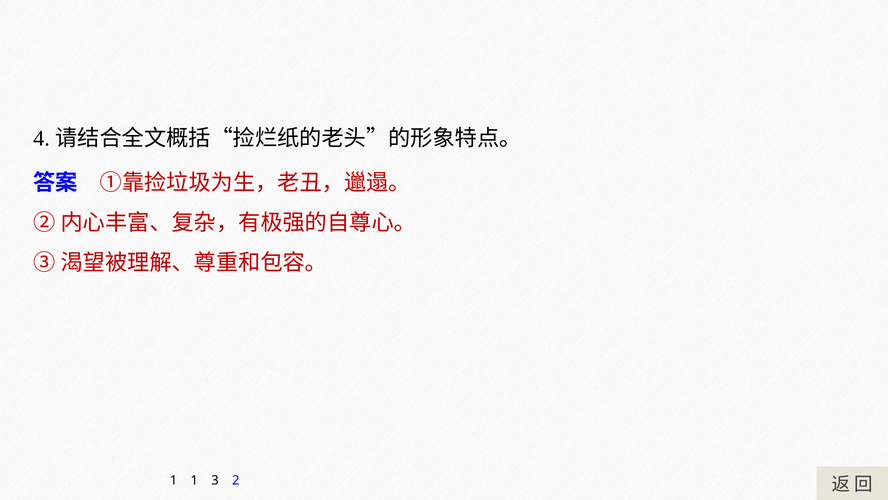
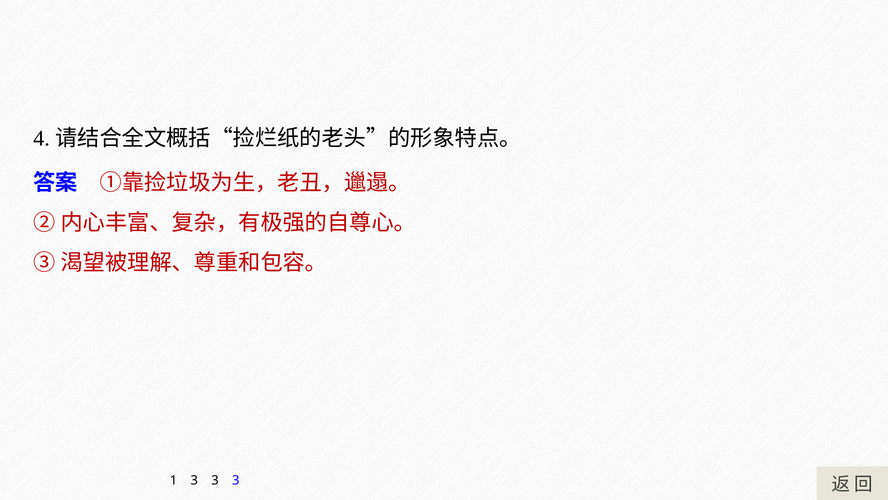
1 1: 1 -> 3
2 at (236, 480): 2 -> 3
